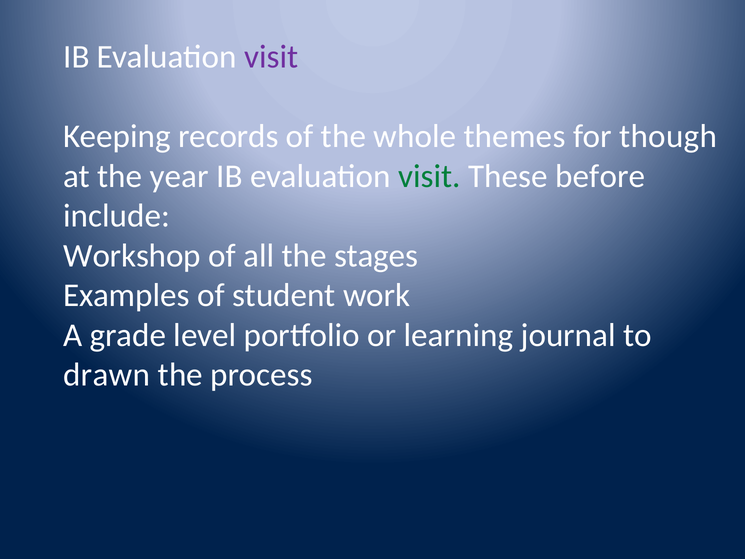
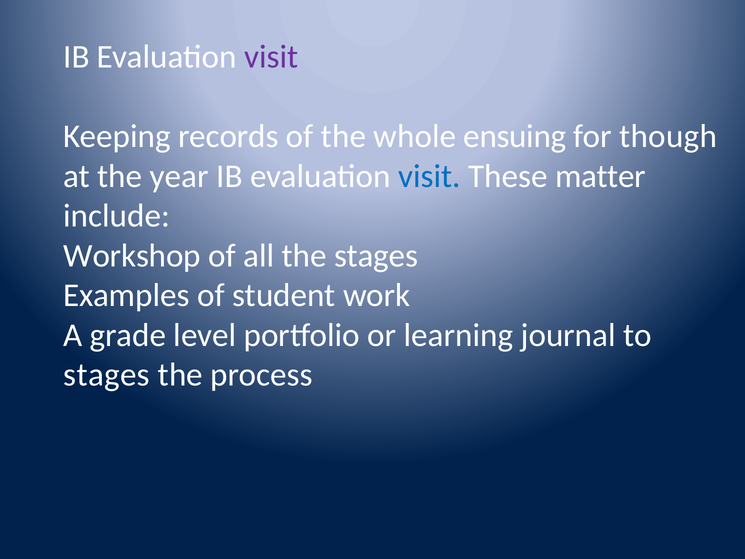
themes: themes -> ensuing
visit at (429, 176) colour: green -> blue
before: before -> matter
drawn at (107, 375): drawn -> stages
